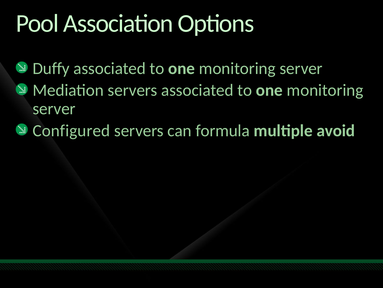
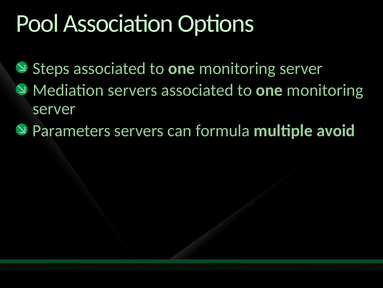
Duffy: Duffy -> Steps
Configured: Configured -> Parameters
